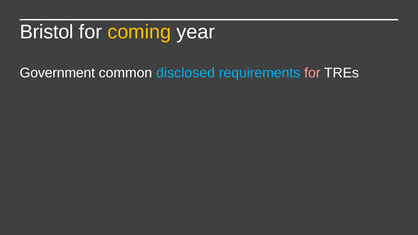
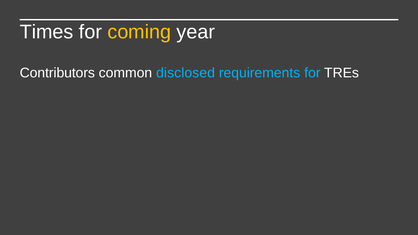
Bristol: Bristol -> Times
Government: Government -> Contributors
for at (312, 73) colour: pink -> light blue
